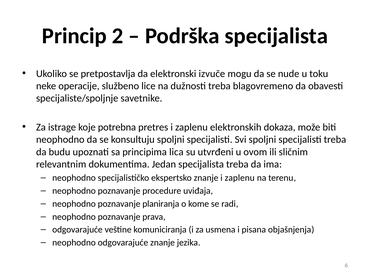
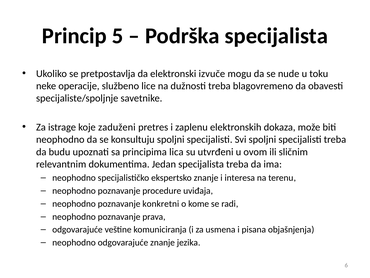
2: 2 -> 5
potrebna: potrebna -> zaduženi
znanje i zaplenu: zaplenu -> interesa
planiranja: planiranja -> konkretni
